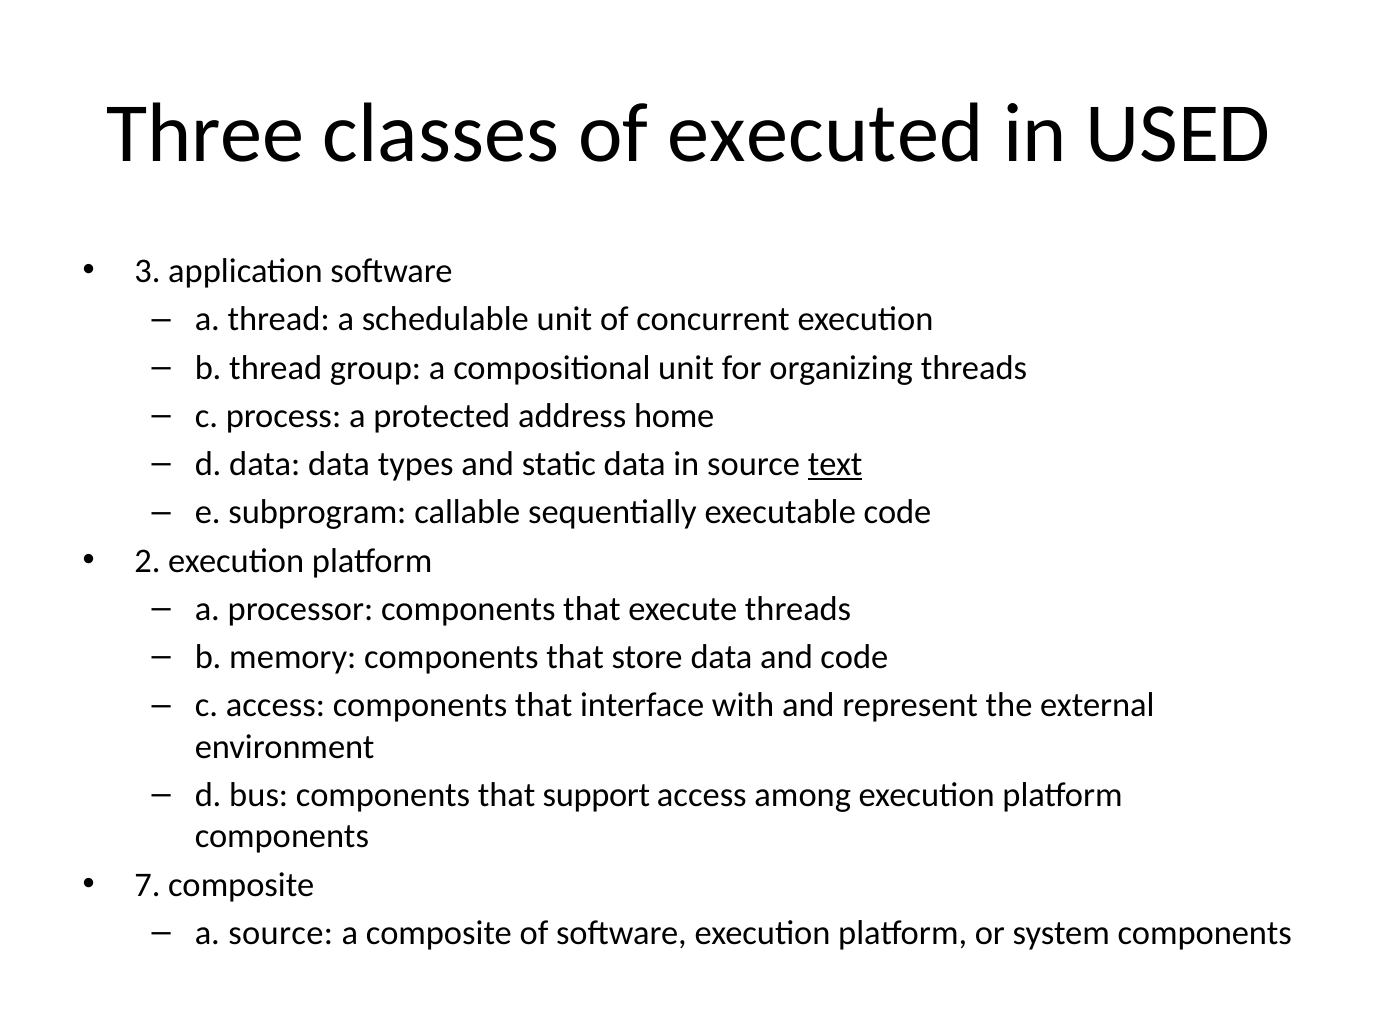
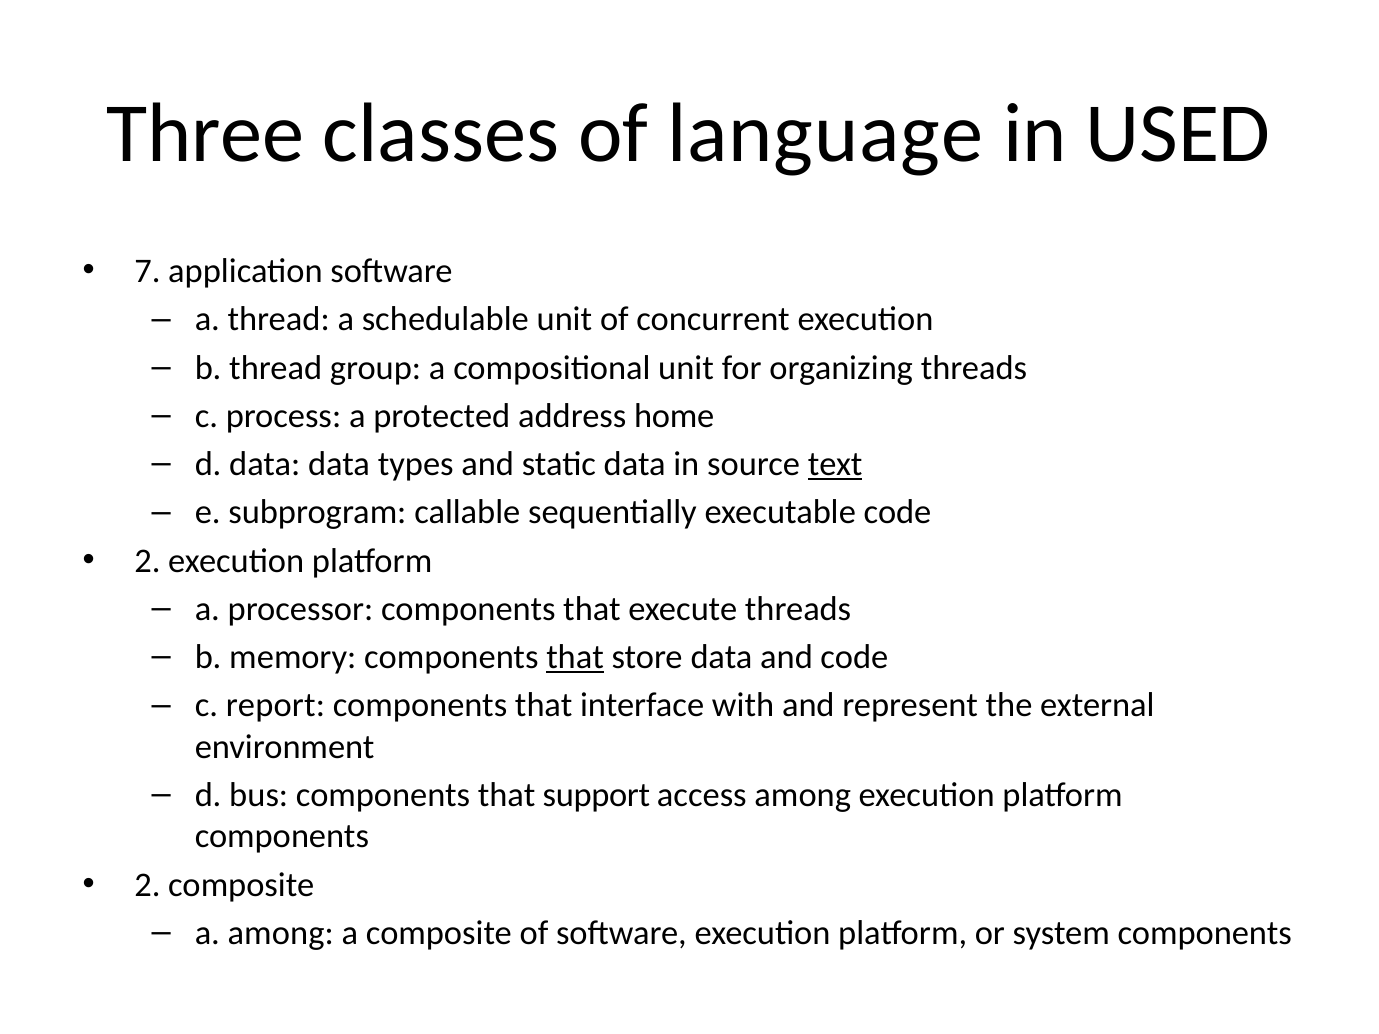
executed: executed -> language
3: 3 -> 7
that at (575, 657) underline: none -> present
c access: access -> report
7 at (148, 885): 7 -> 2
a source: source -> among
